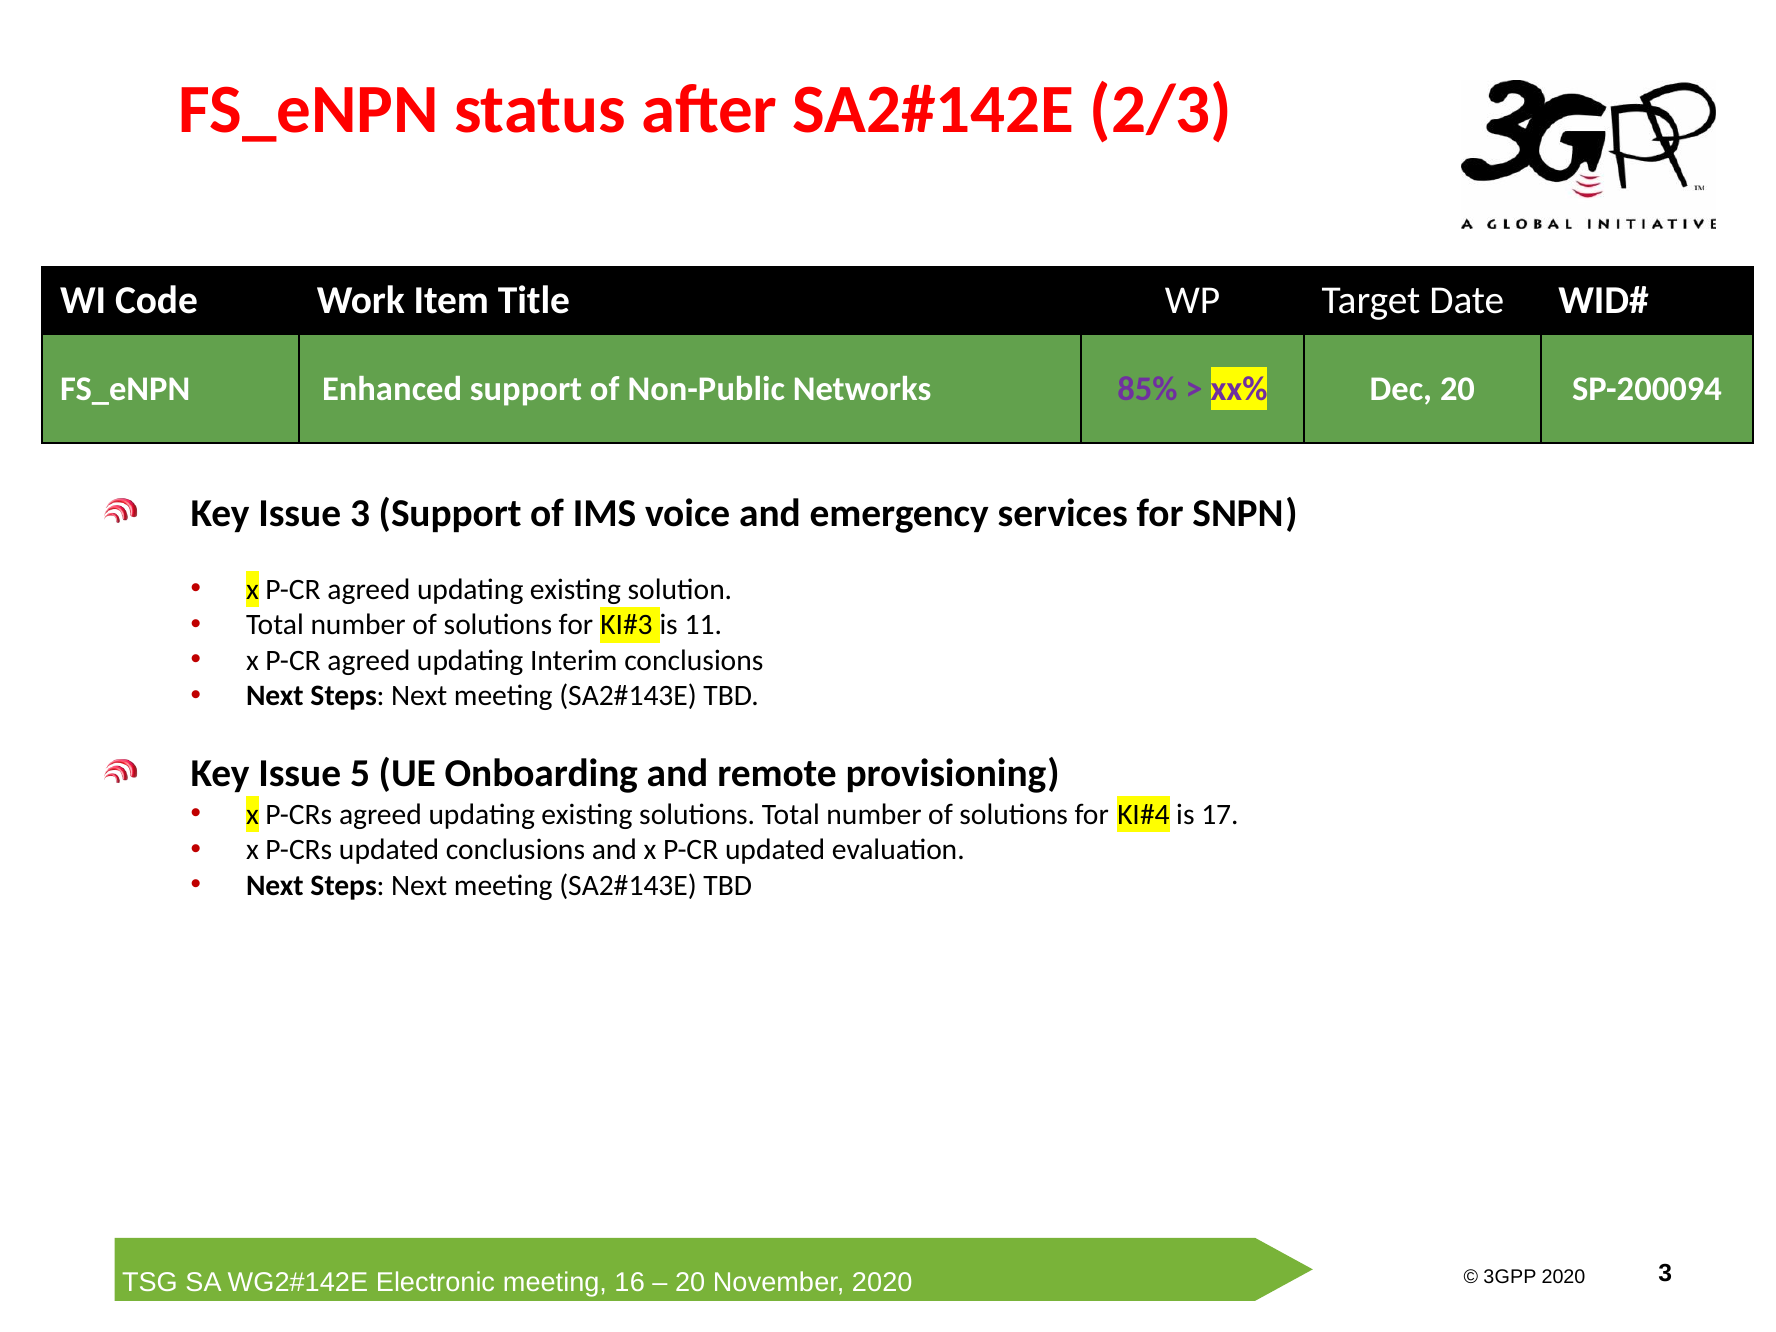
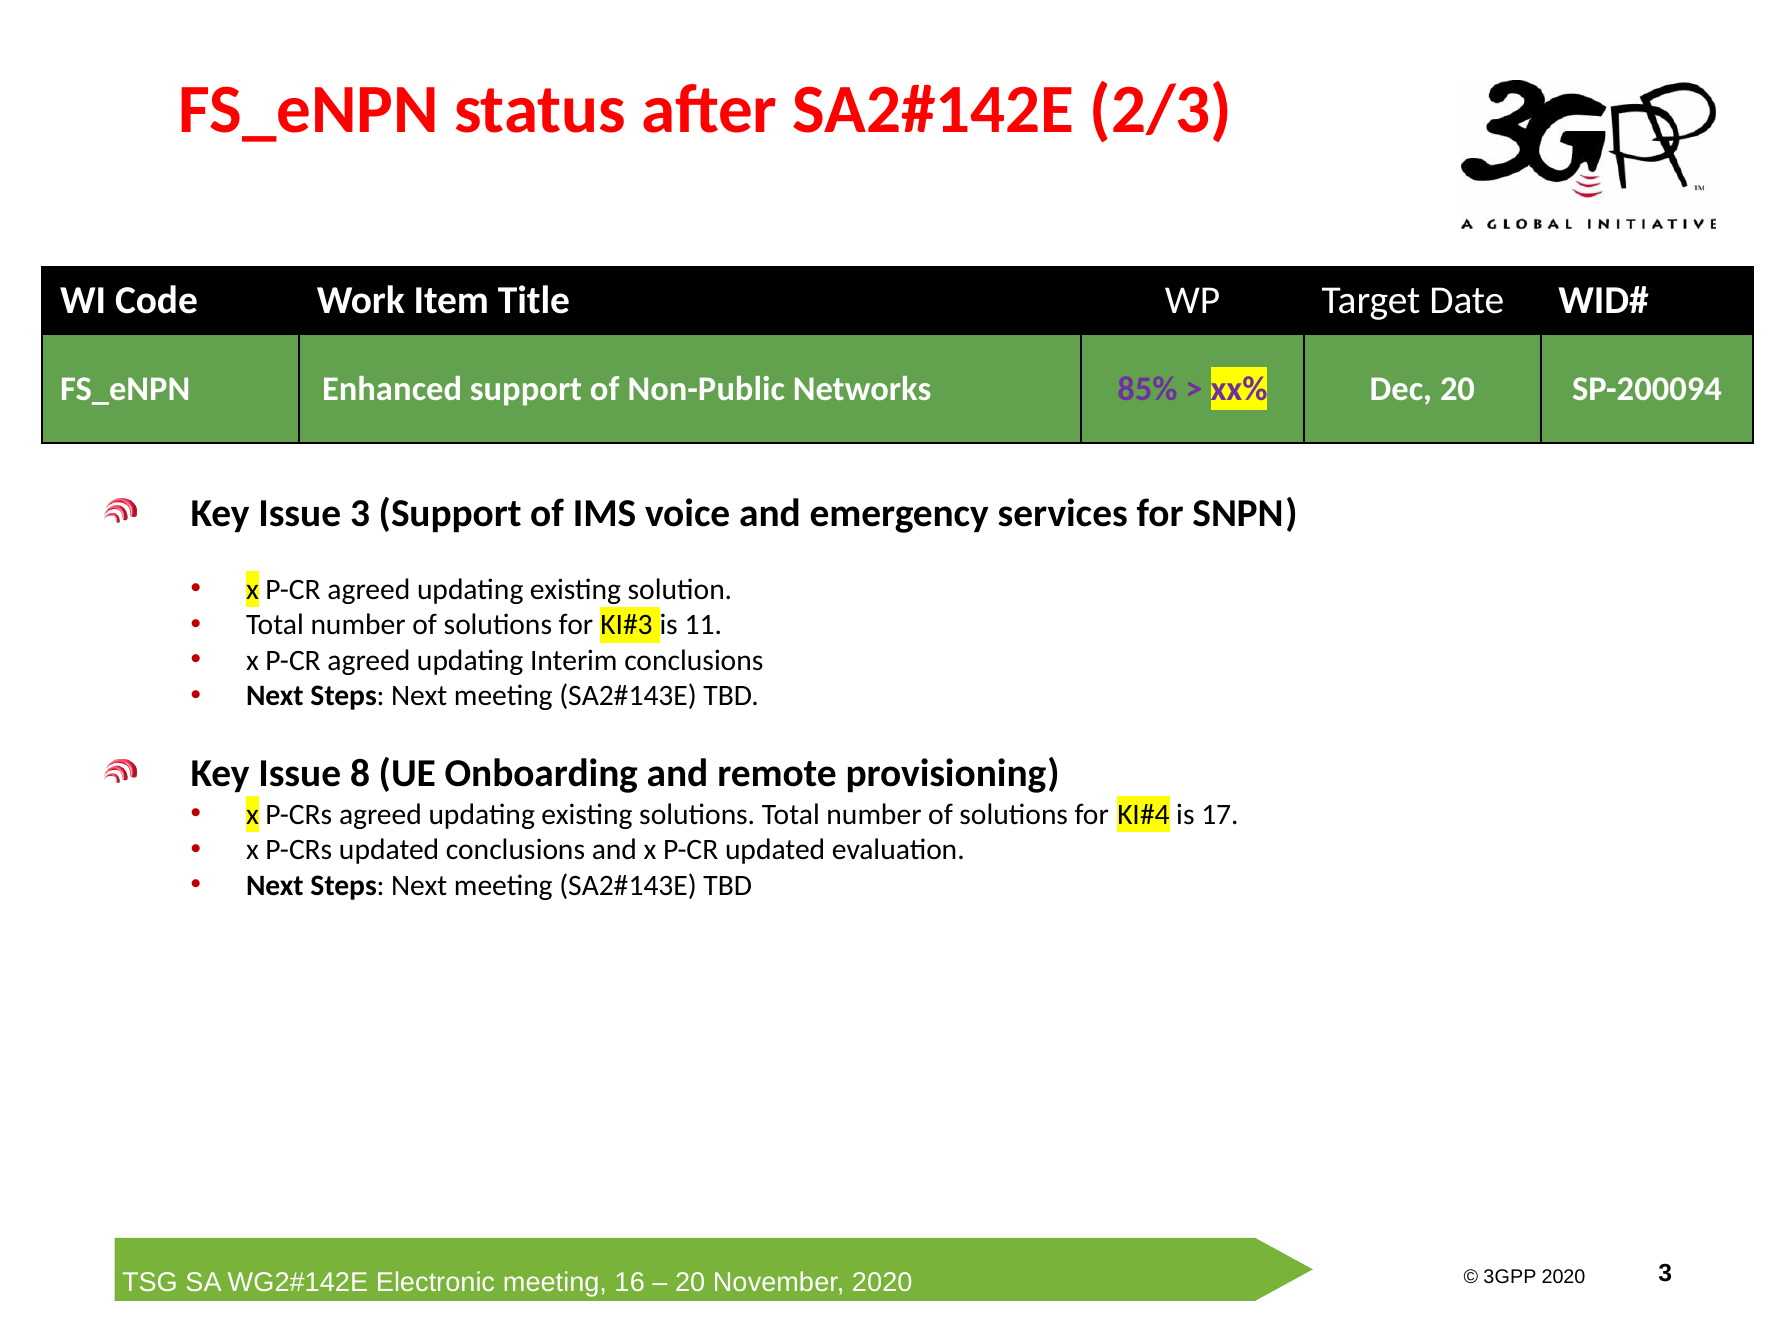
5: 5 -> 8
